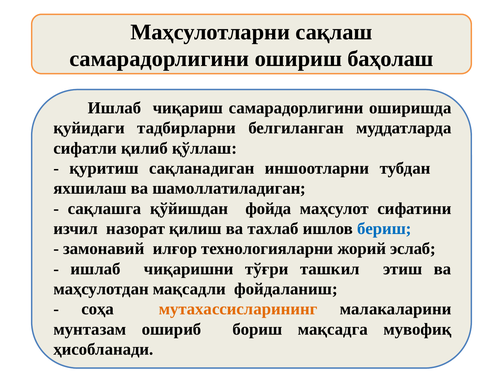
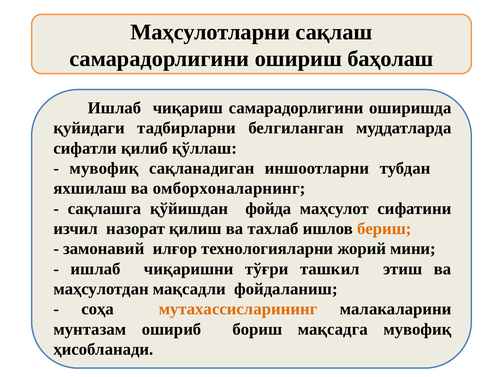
қуритиш at (104, 168): қуритиш -> мувофиқ
шамоллатиладиган: шамоллатиладиган -> омборхоналарнинг
бериш colour: blue -> orange
эслаб: эслаб -> мини
